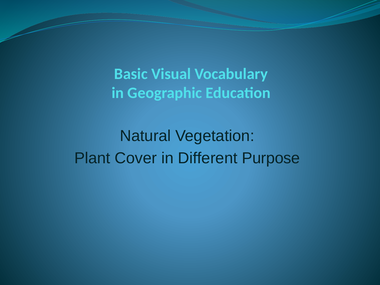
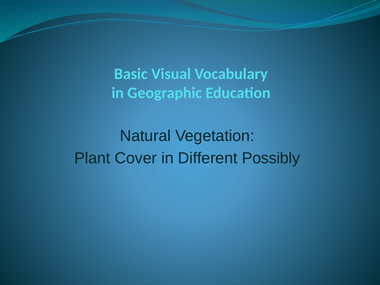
Purpose: Purpose -> Possibly
